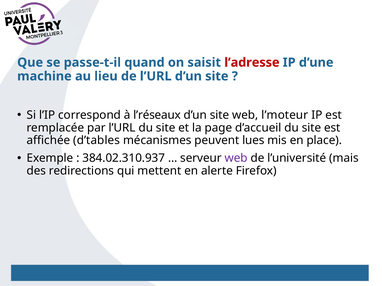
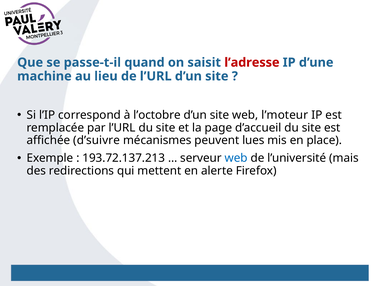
l’réseaux: l’réseaux -> l’octobre
d’tables: d’tables -> d’suivre
384.02.310.937: 384.02.310.937 -> 193.72.137.213
web at (236, 158) colour: purple -> blue
